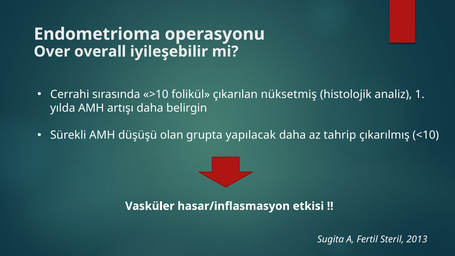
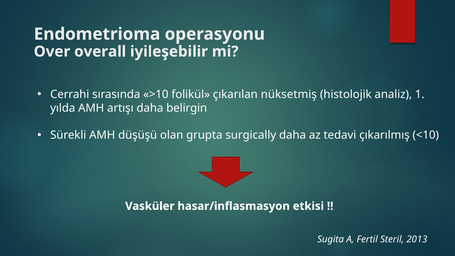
yapılacak: yapılacak -> surgically
tahrip: tahrip -> tedavi
